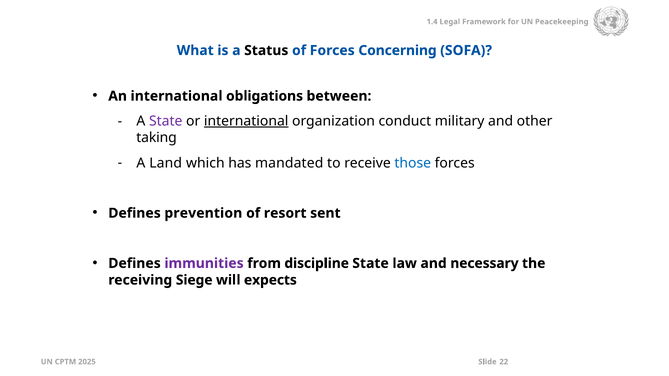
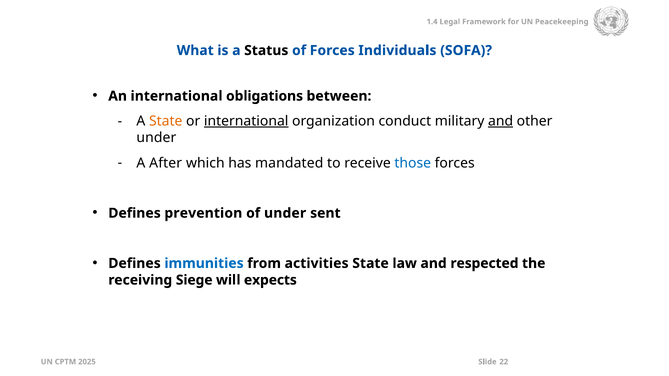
Concerning: Concerning -> Individuals
State at (166, 121) colour: purple -> orange
and at (501, 121) underline: none -> present
taking at (157, 138): taking -> under
Land: Land -> After
of resort: resort -> under
immunities colour: purple -> blue
discipline: discipline -> activities
necessary: necessary -> respected
